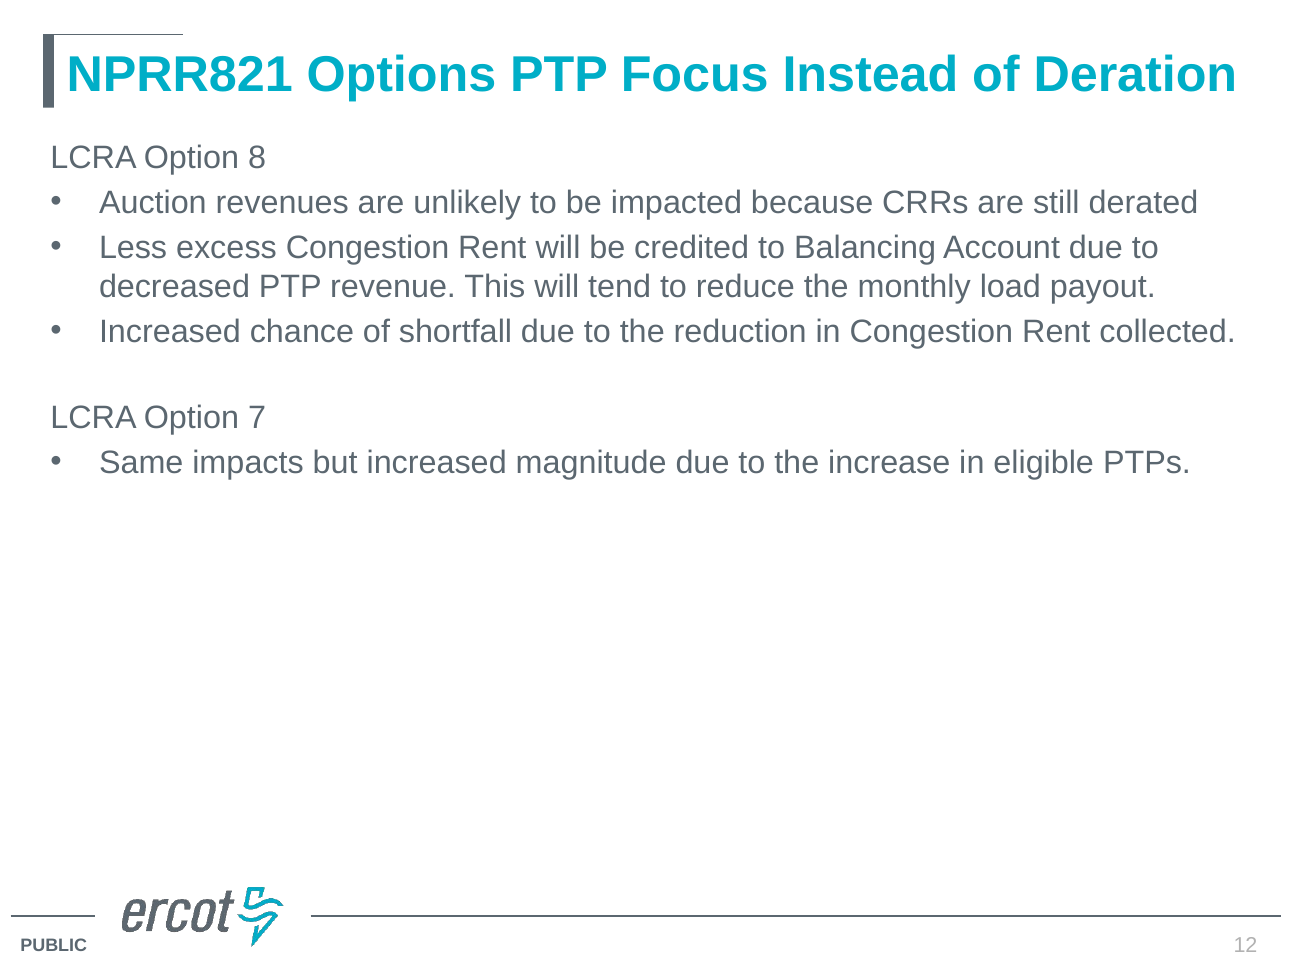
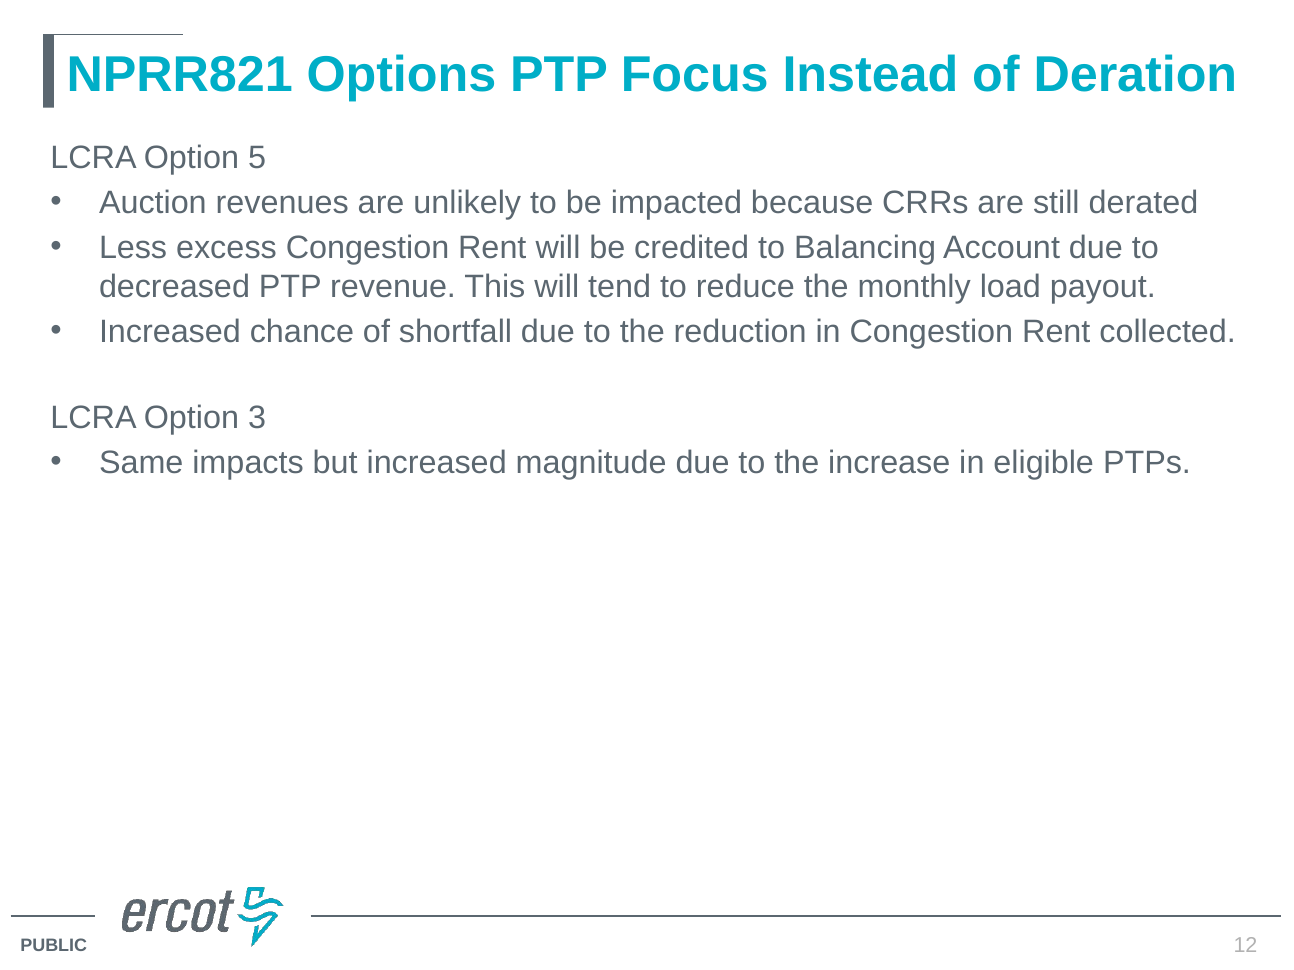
8: 8 -> 5
7: 7 -> 3
